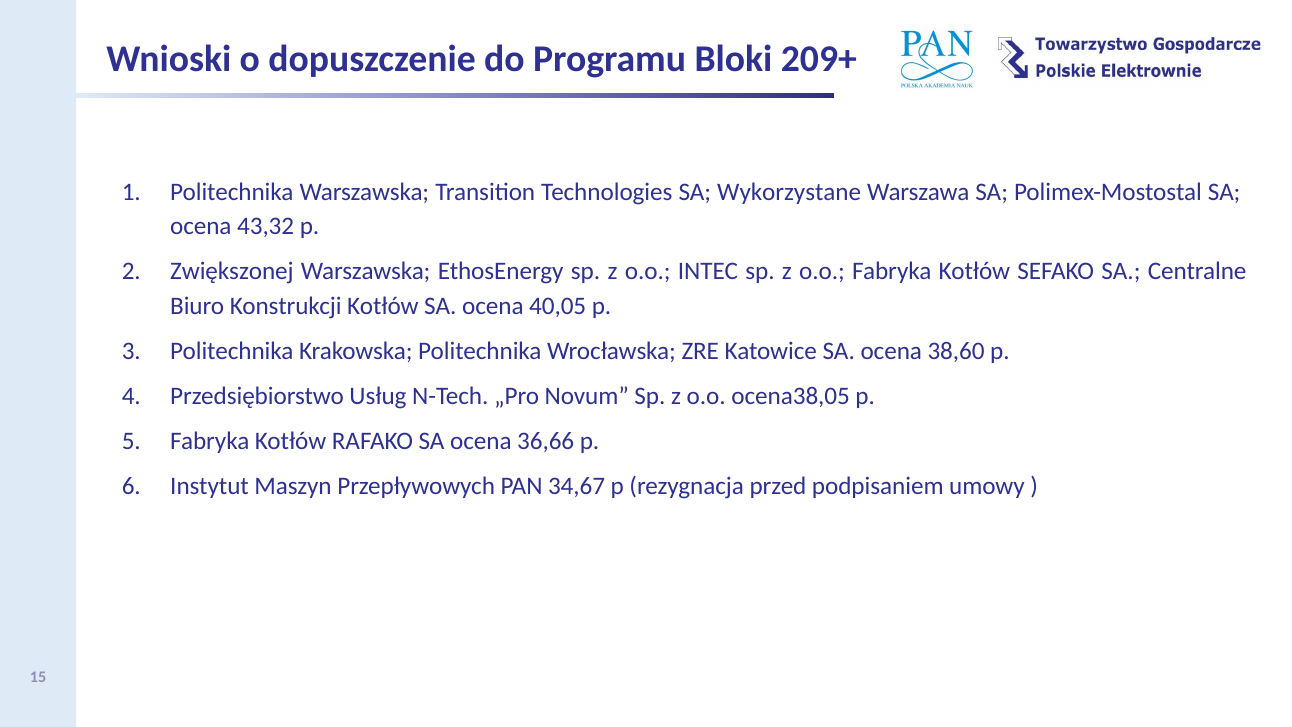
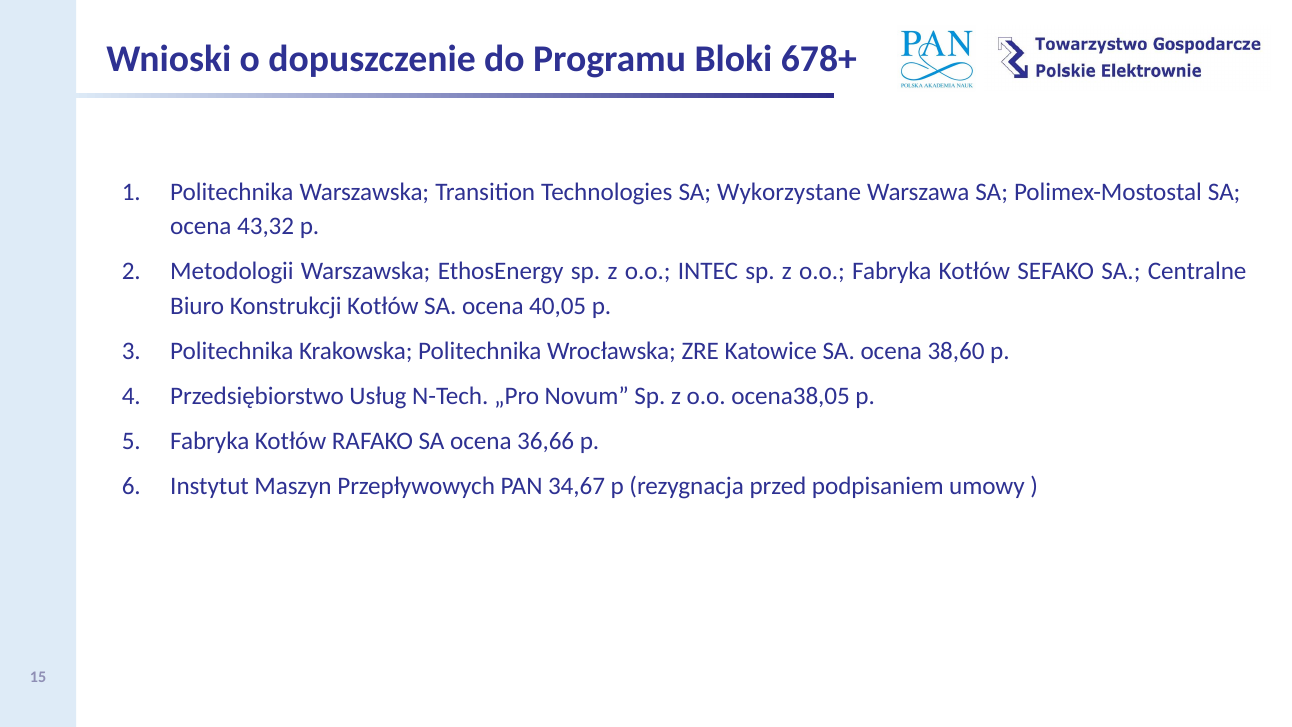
209+: 209+ -> 678+
Zwiększonej: Zwiększonej -> Metodologii
